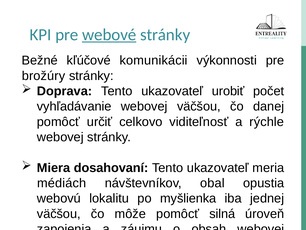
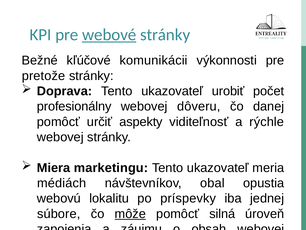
brožúry: brožúry -> pretože
vyhľadávanie: vyhľadávanie -> profesionálny
webovej väčšou: väčšou -> dôveru
celkovo: celkovo -> aspekty
dosahovaní: dosahovaní -> marketingu
myšlienka: myšlienka -> príspevky
väčšou at (59, 213): väčšou -> súbore
môže underline: none -> present
